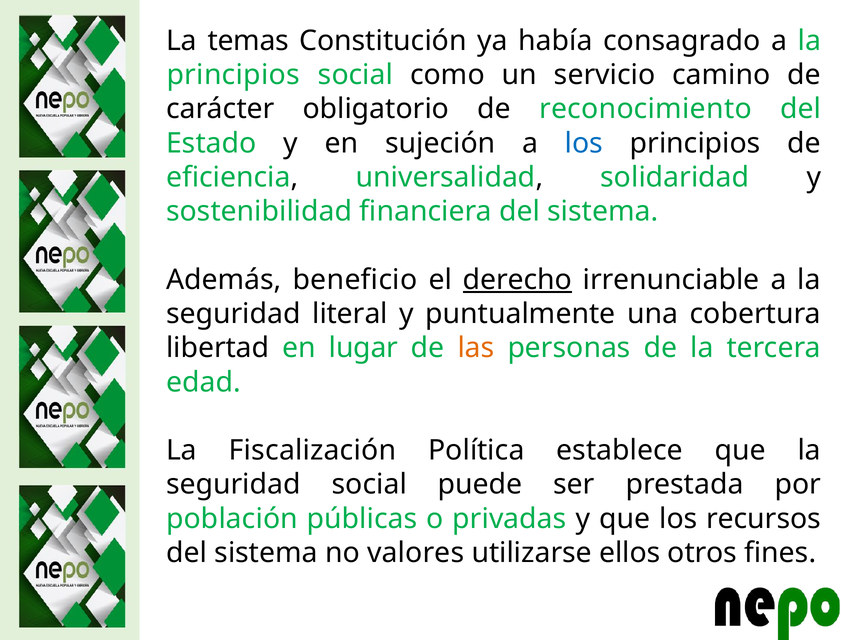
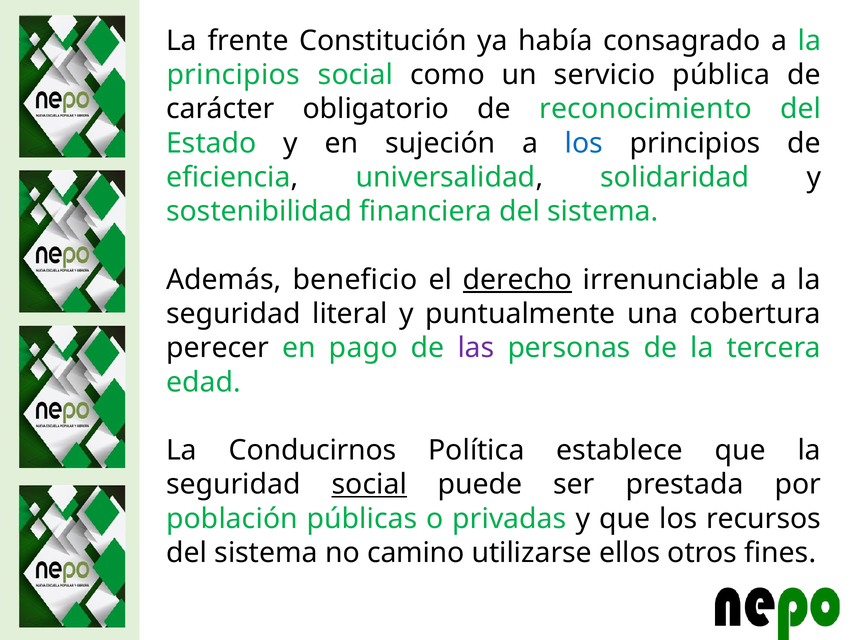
temas: temas -> frente
camino: camino -> pública
libertad: libertad -> perecer
lugar: lugar -> pago
las colour: orange -> purple
Fiscalización: Fiscalización -> Conducirnos
social at (369, 484) underline: none -> present
valores: valores -> camino
